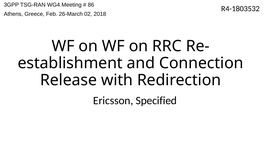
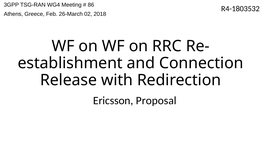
Specified: Specified -> Proposal
